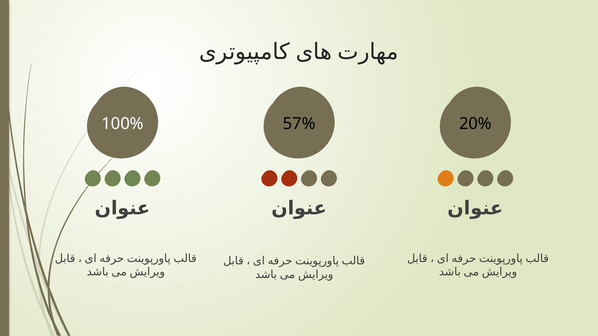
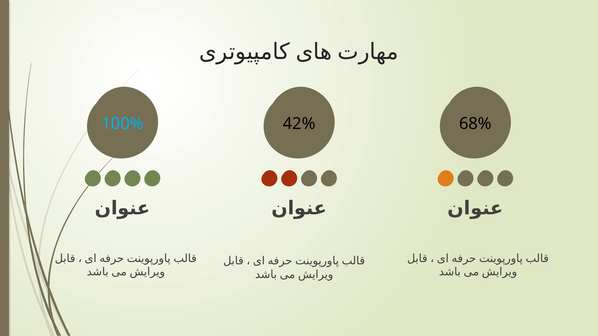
100% colour: white -> light blue
57%: 57% -> 42%
20%: 20% -> 68%
